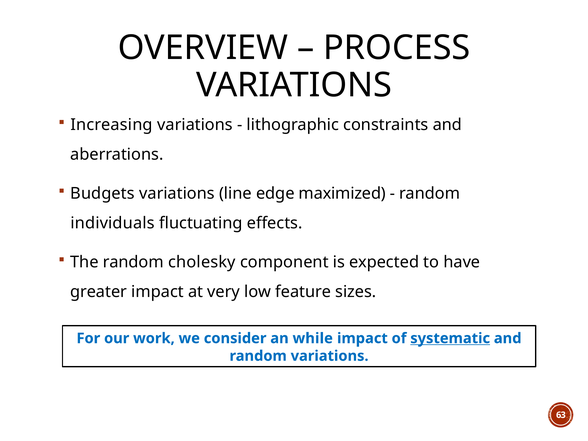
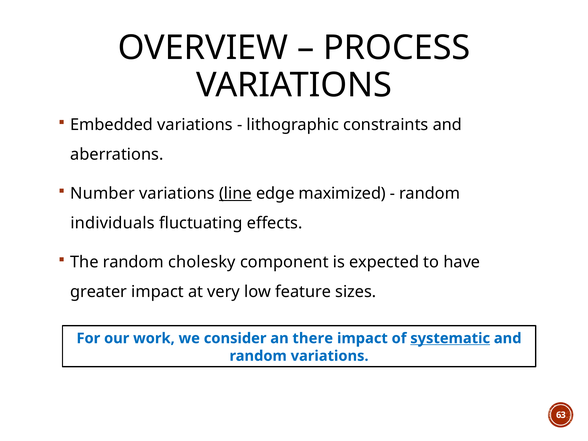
Increasing: Increasing -> Embedded
Budgets: Budgets -> Number
line underline: none -> present
while: while -> there
